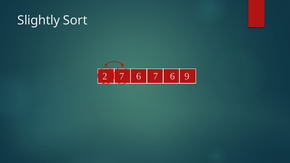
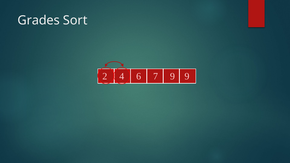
Slightly: Slightly -> Grades
2 7: 7 -> 4
6 7 6: 6 -> 9
